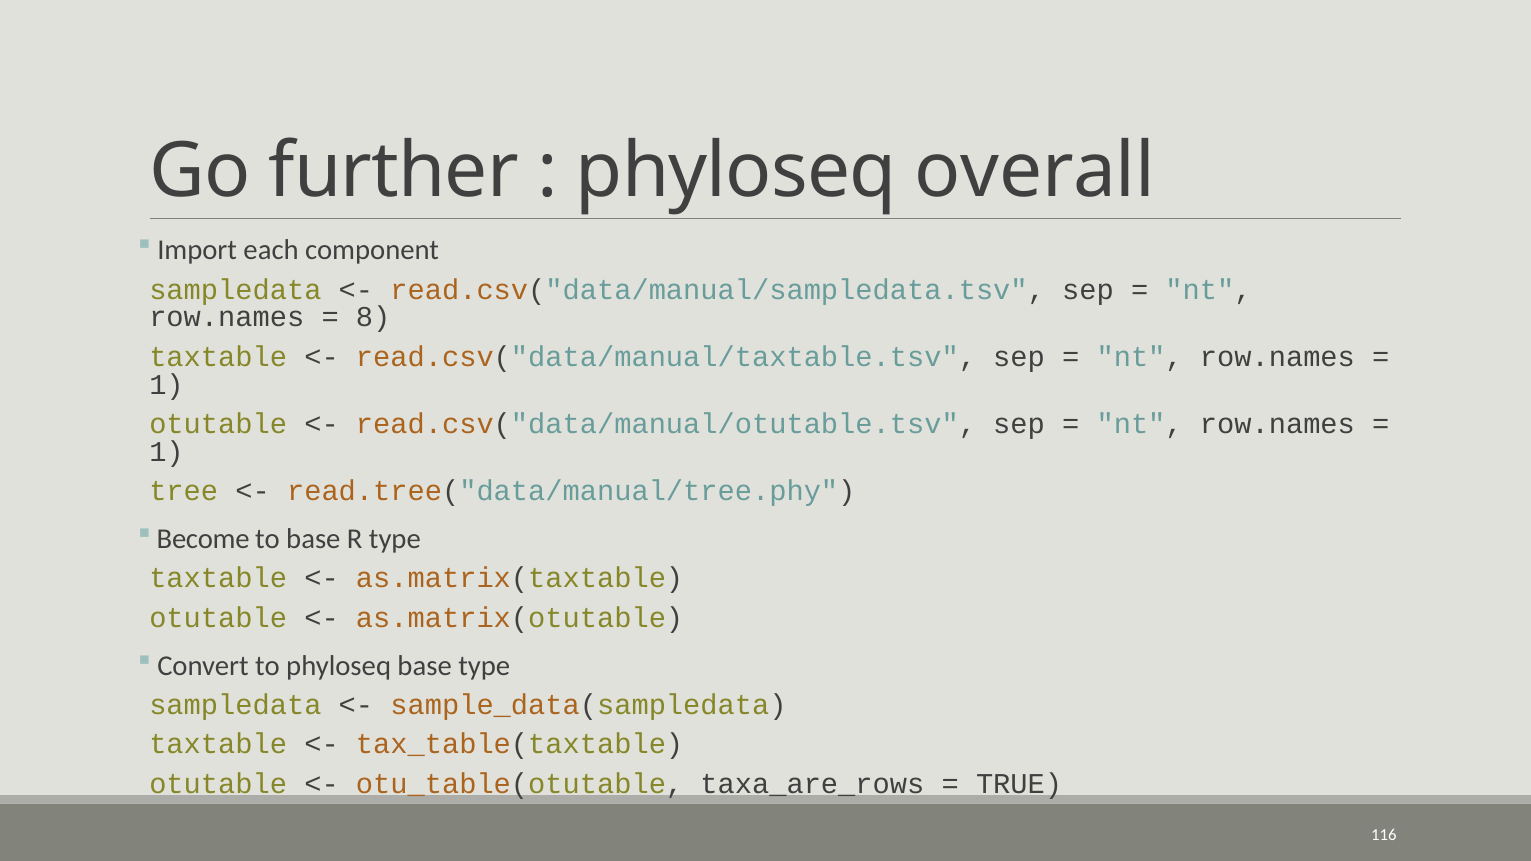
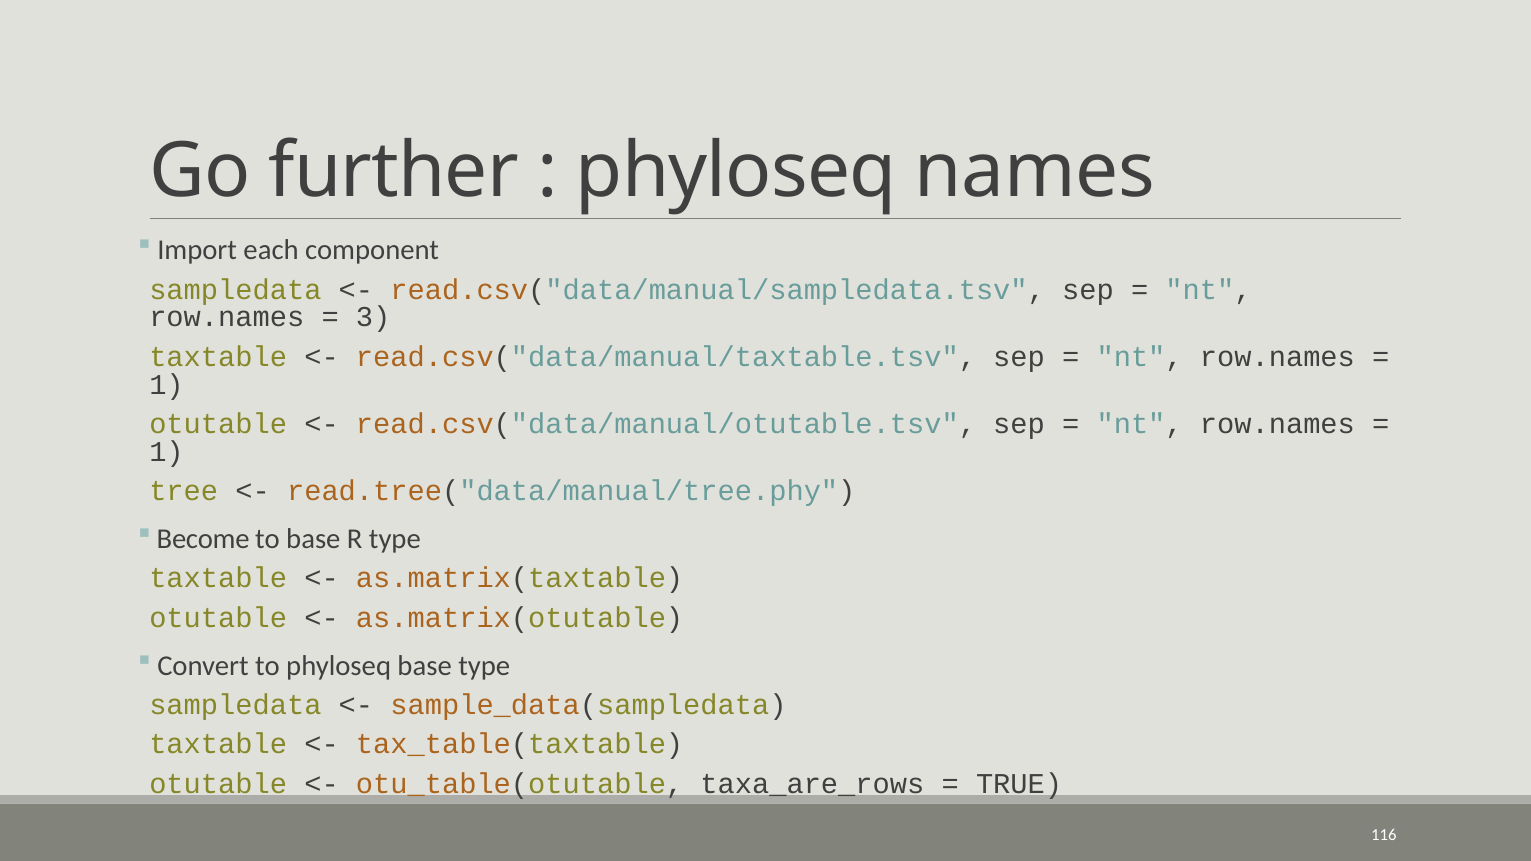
overall: overall -> names
8: 8 -> 3
